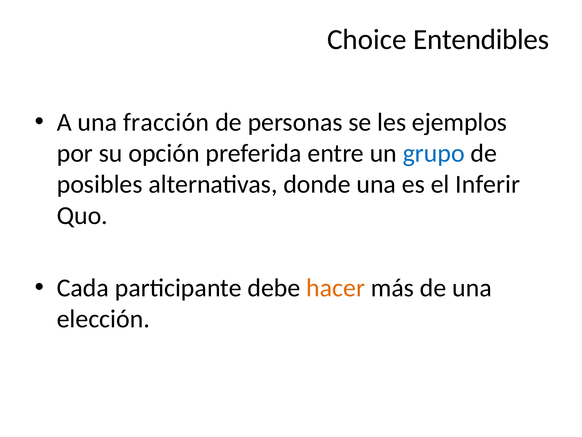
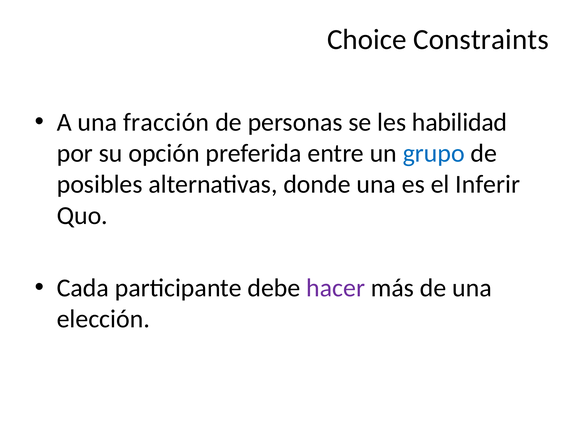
Entendibles: Entendibles -> Constraints
ejemplos: ejemplos -> habilidad
hacer colour: orange -> purple
